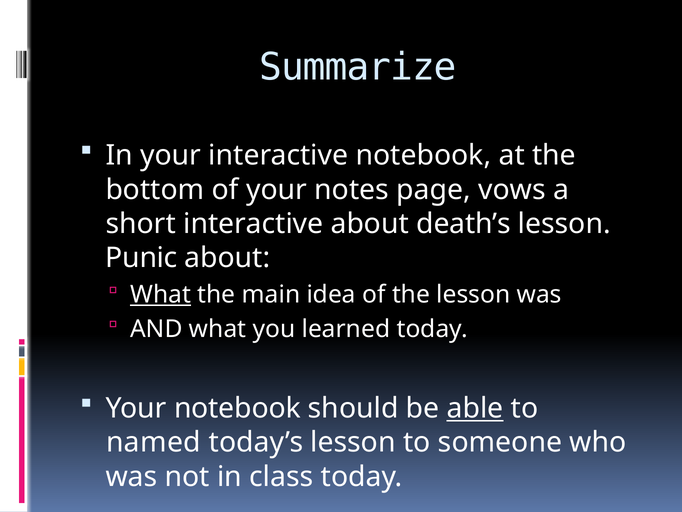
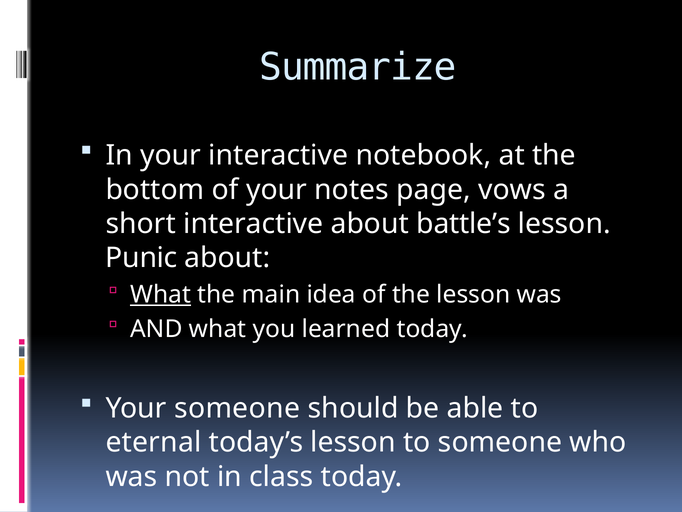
death’s: death’s -> battle’s
Your notebook: notebook -> someone
able underline: present -> none
named: named -> eternal
